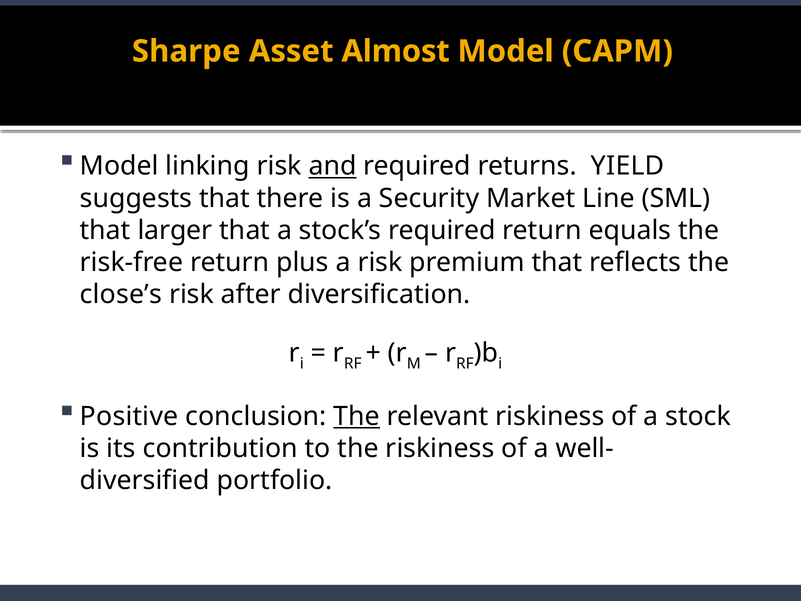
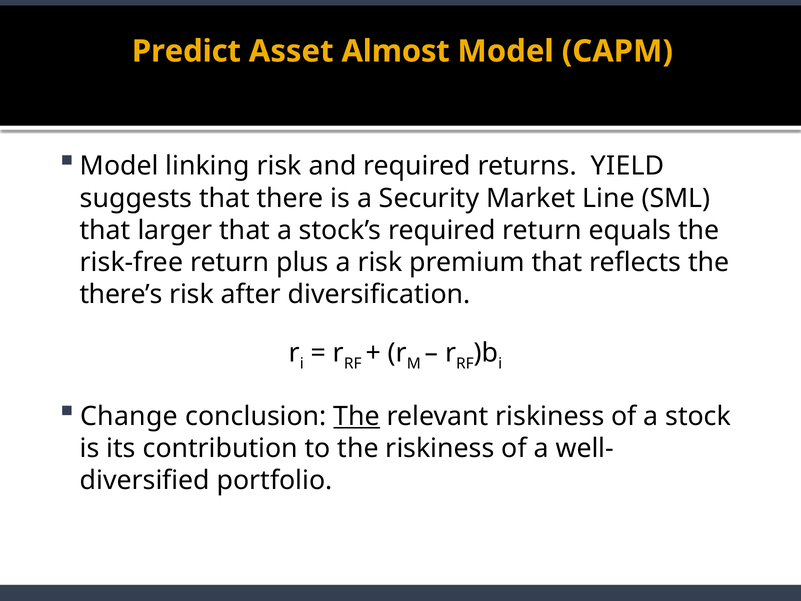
Sharpe: Sharpe -> Predict
and underline: present -> none
close’s: close’s -> there’s
Positive: Positive -> Change
